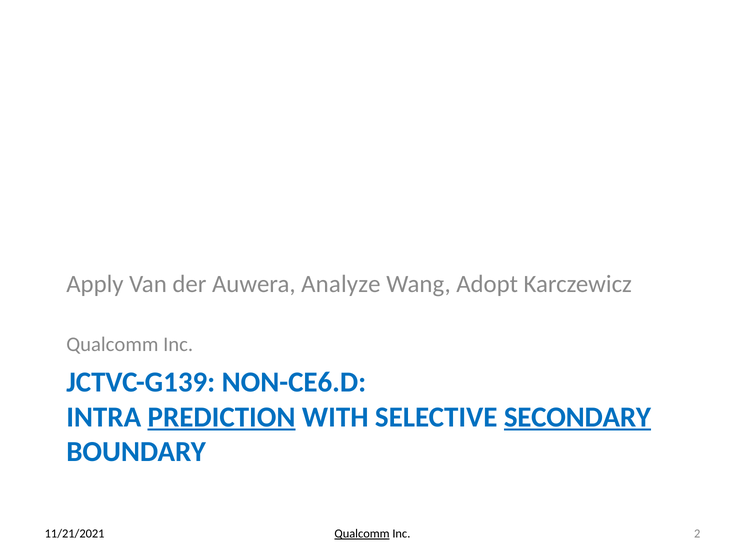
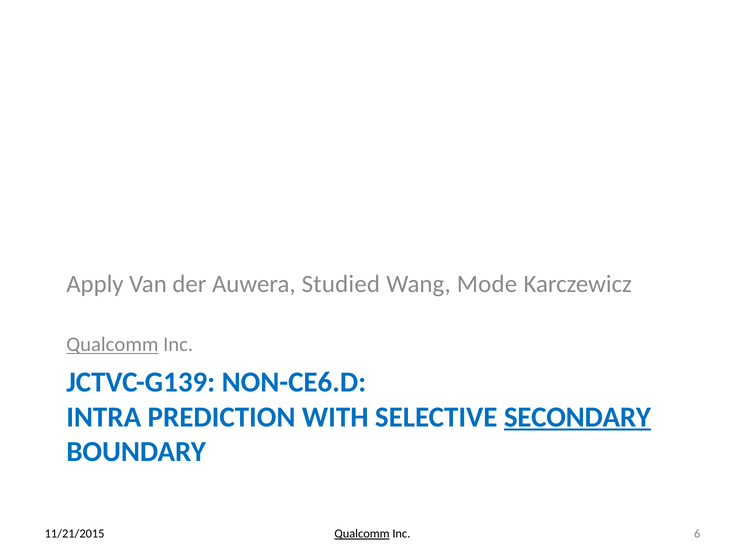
Analyze: Analyze -> Studied
Adopt: Adopt -> Mode
Qualcomm at (112, 344) underline: none -> present
PREDICTION underline: present -> none
2: 2 -> 6
11/21/2021: 11/21/2021 -> 11/21/2015
